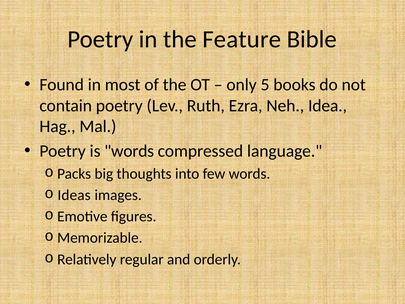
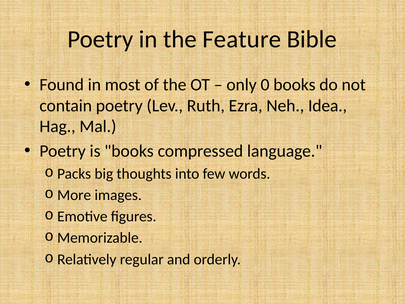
5: 5 -> 0
is words: words -> books
Ideas: Ideas -> More
